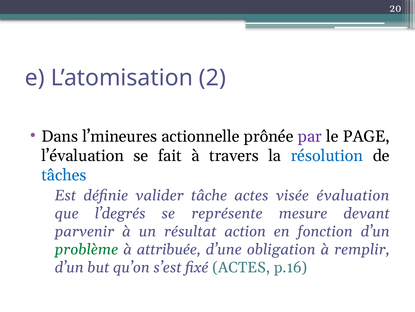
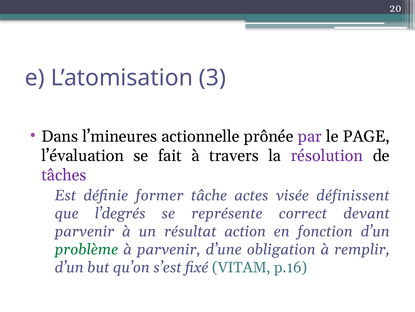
2: 2 -> 3
résolution colour: blue -> purple
tâches colour: blue -> purple
valider: valider -> former
évaluation: évaluation -> définissent
mesure: mesure -> correct
à attribuée: attribuée -> parvenir
fixé ACTES: ACTES -> VITAM
